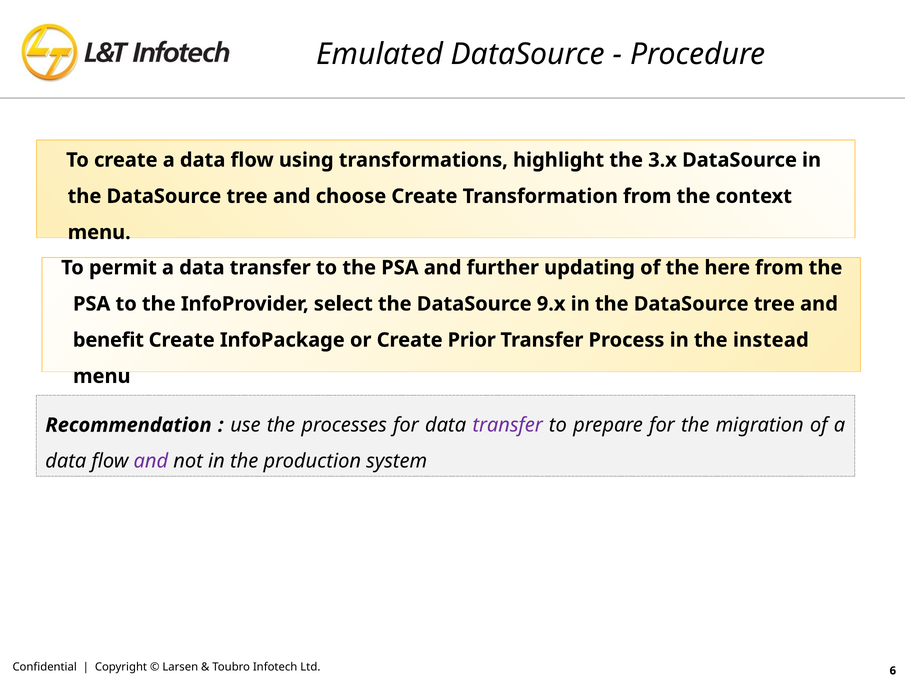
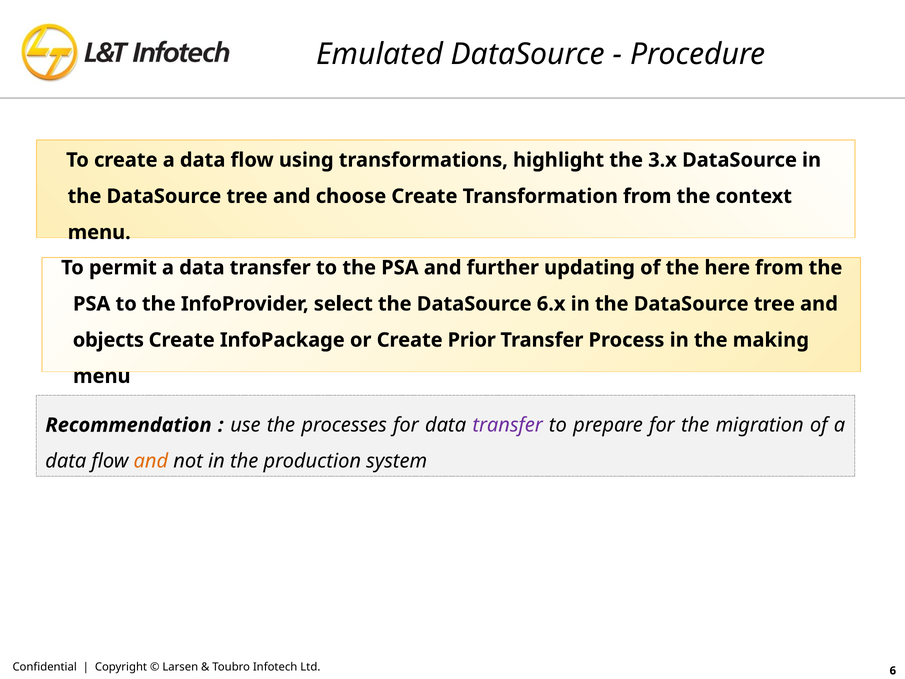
9.x: 9.x -> 6.x
benefit: benefit -> objects
instead: instead -> making
and at (151, 461) colour: purple -> orange
